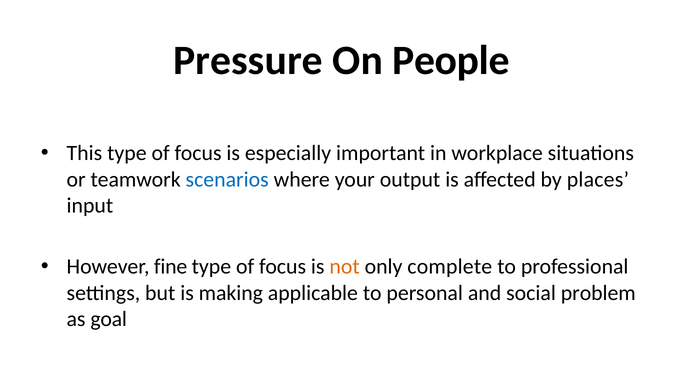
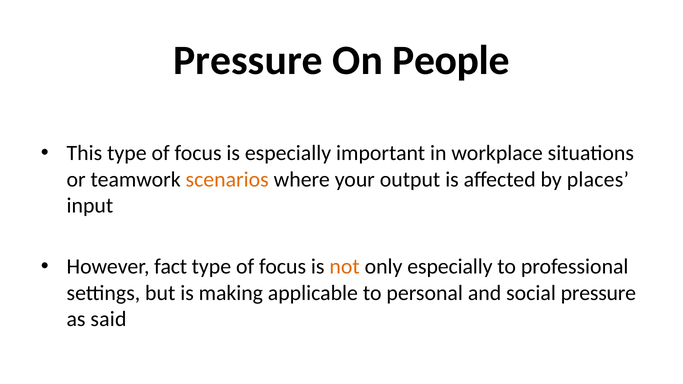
scenarios colour: blue -> orange
fine: fine -> fact
only complete: complete -> especially
social problem: problem -> pressure
goal: goal -> said
